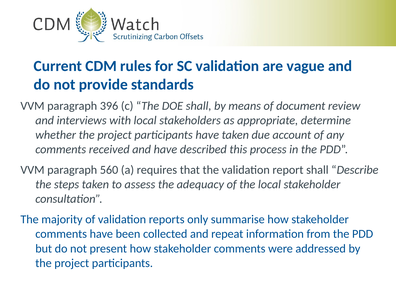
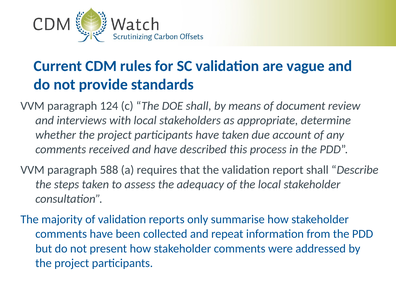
396: 396 -> 124
560: 560 -> 588
